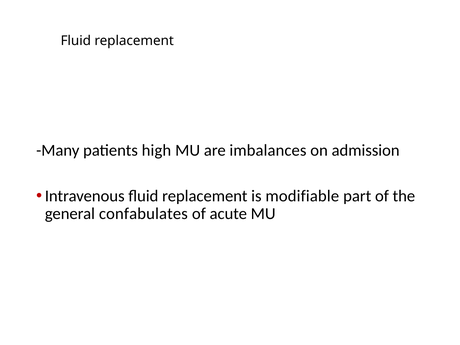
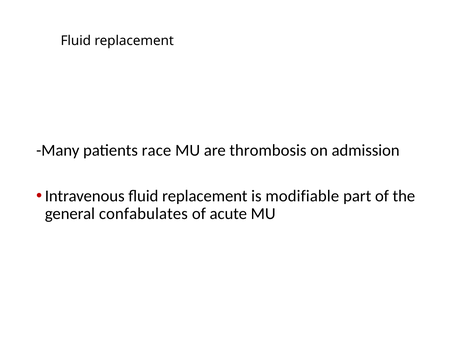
high: high -> race
imbalances: imbalances -> thrombosis
